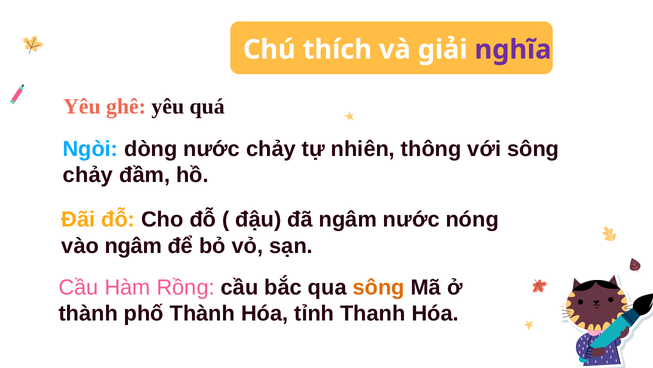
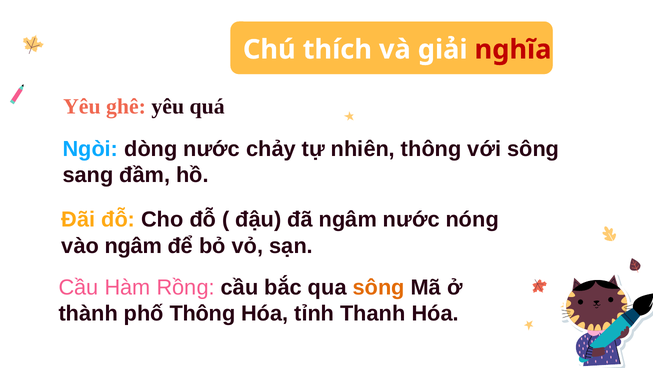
nghĩa colour: purple -> red
chảy at (88, 175): chảy -> sang
phố Thành: Thành -> Thông
